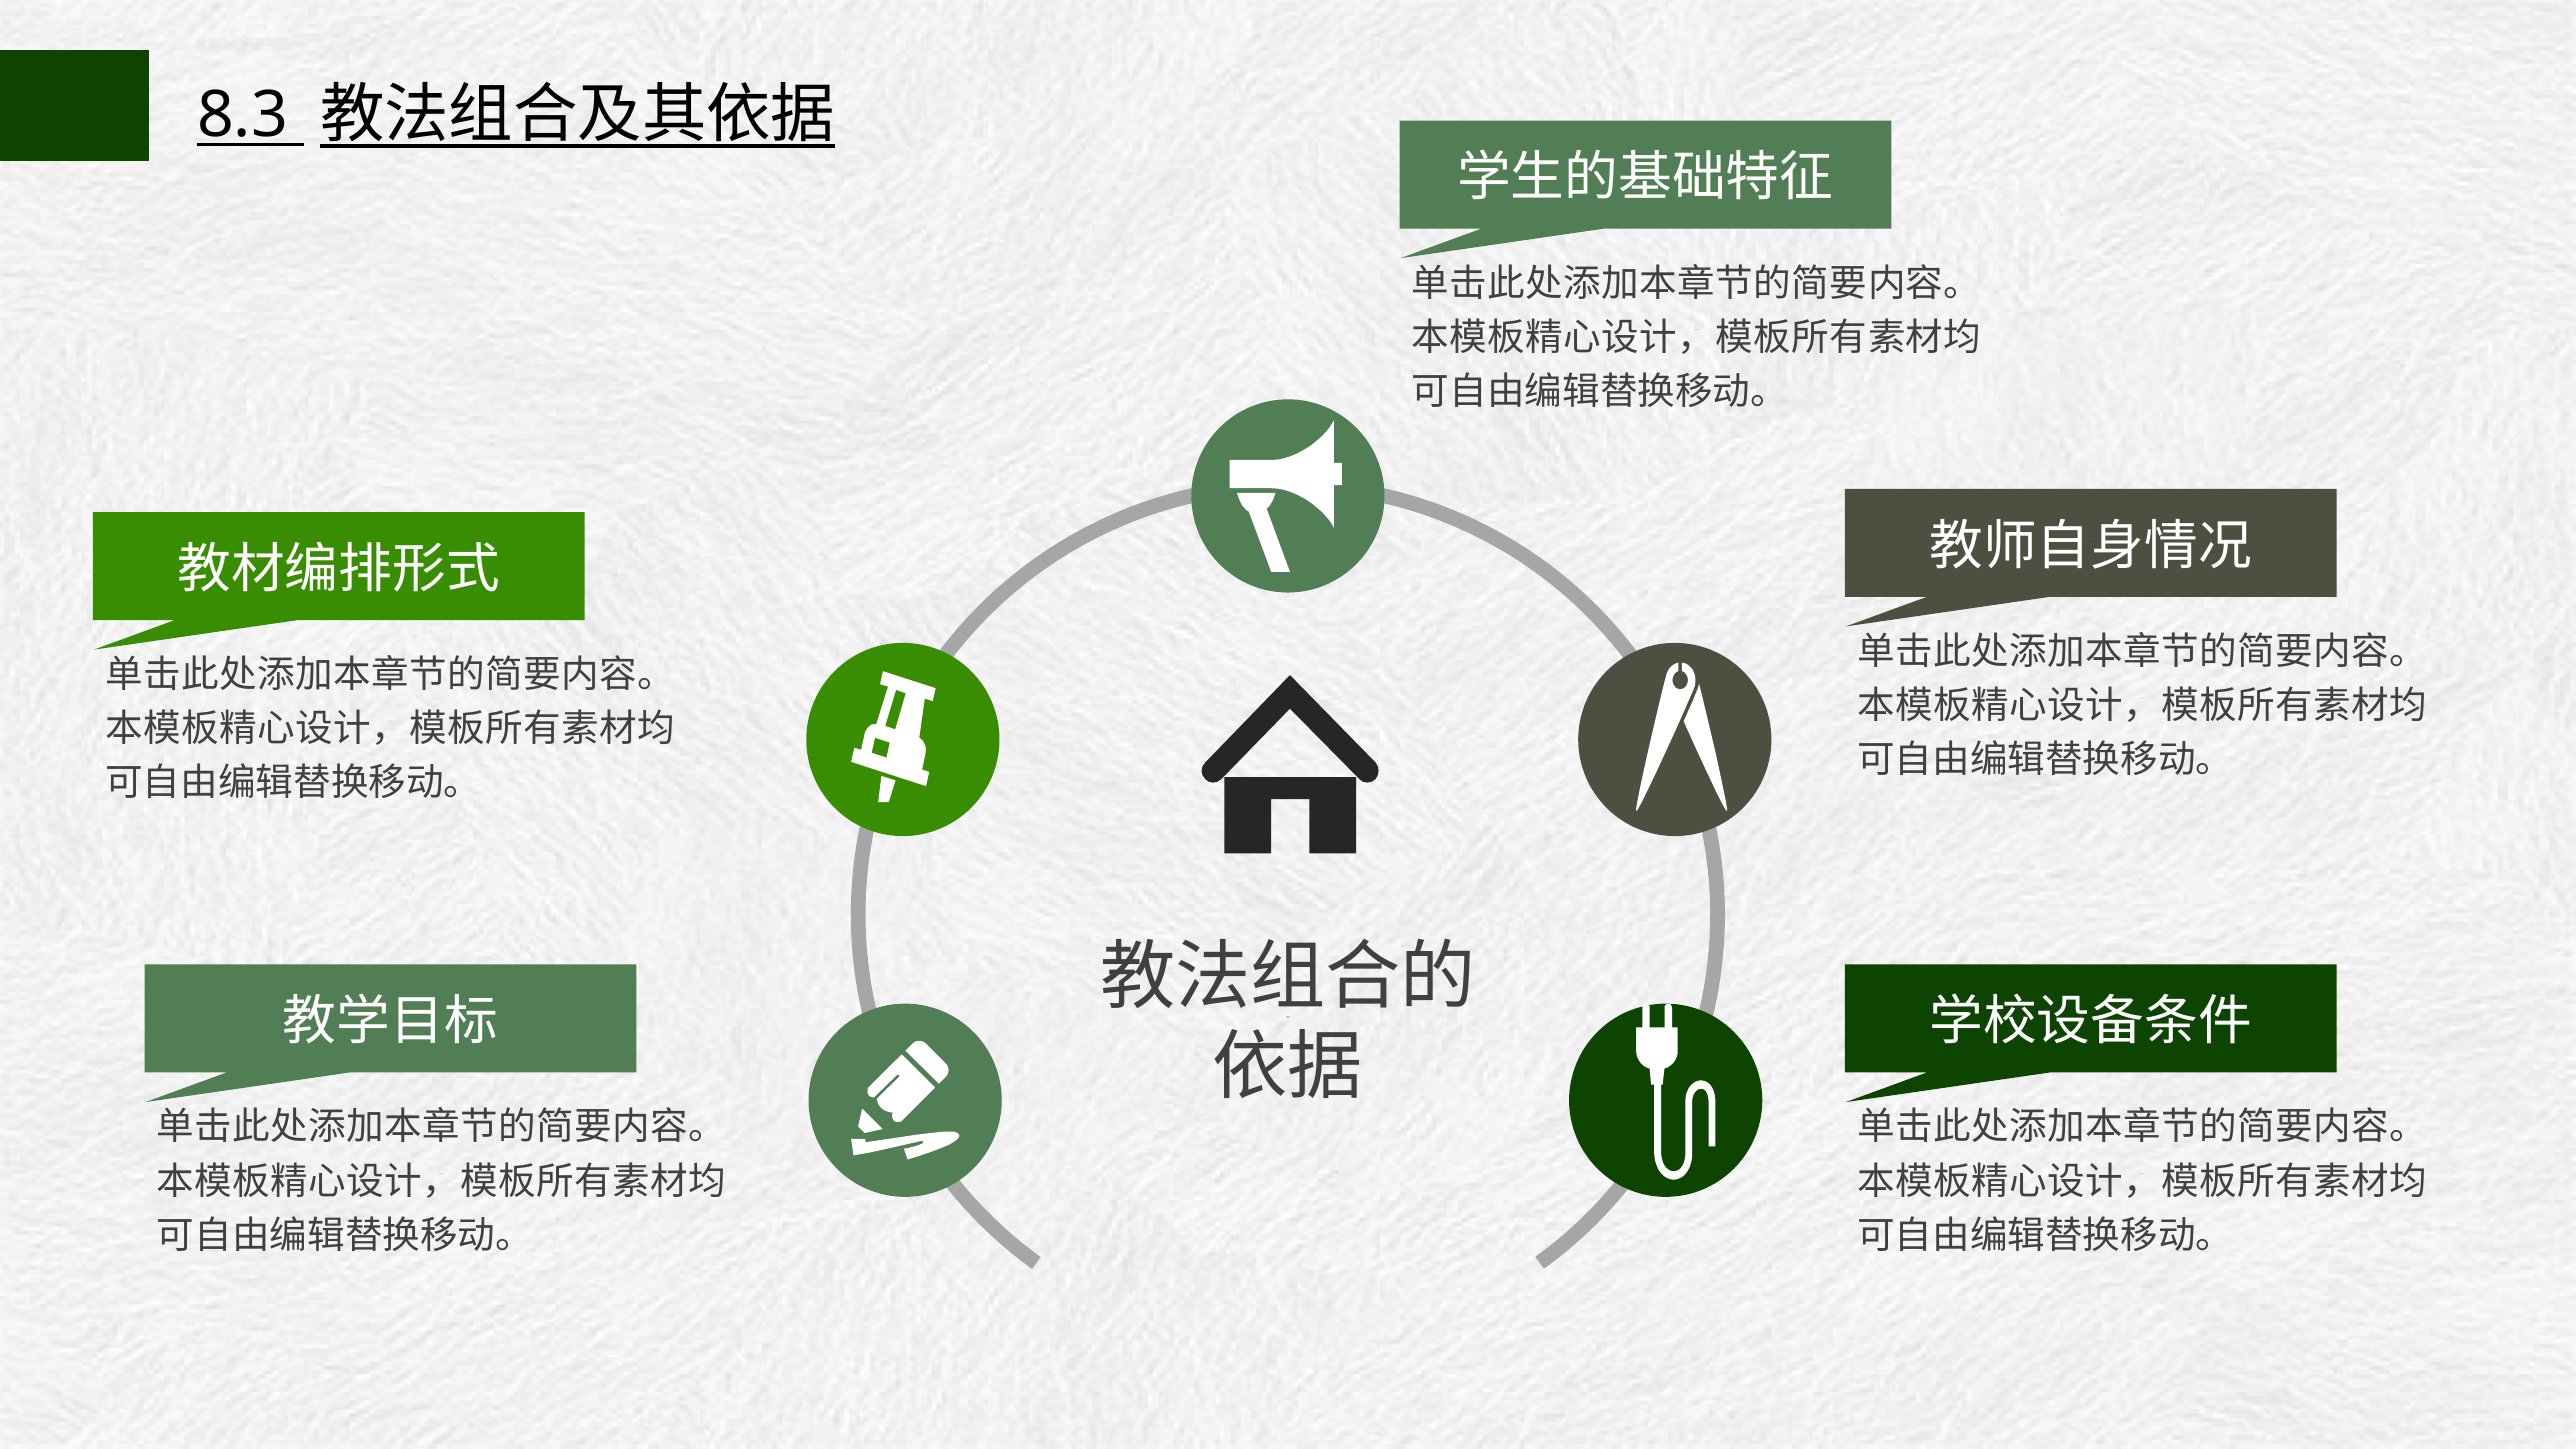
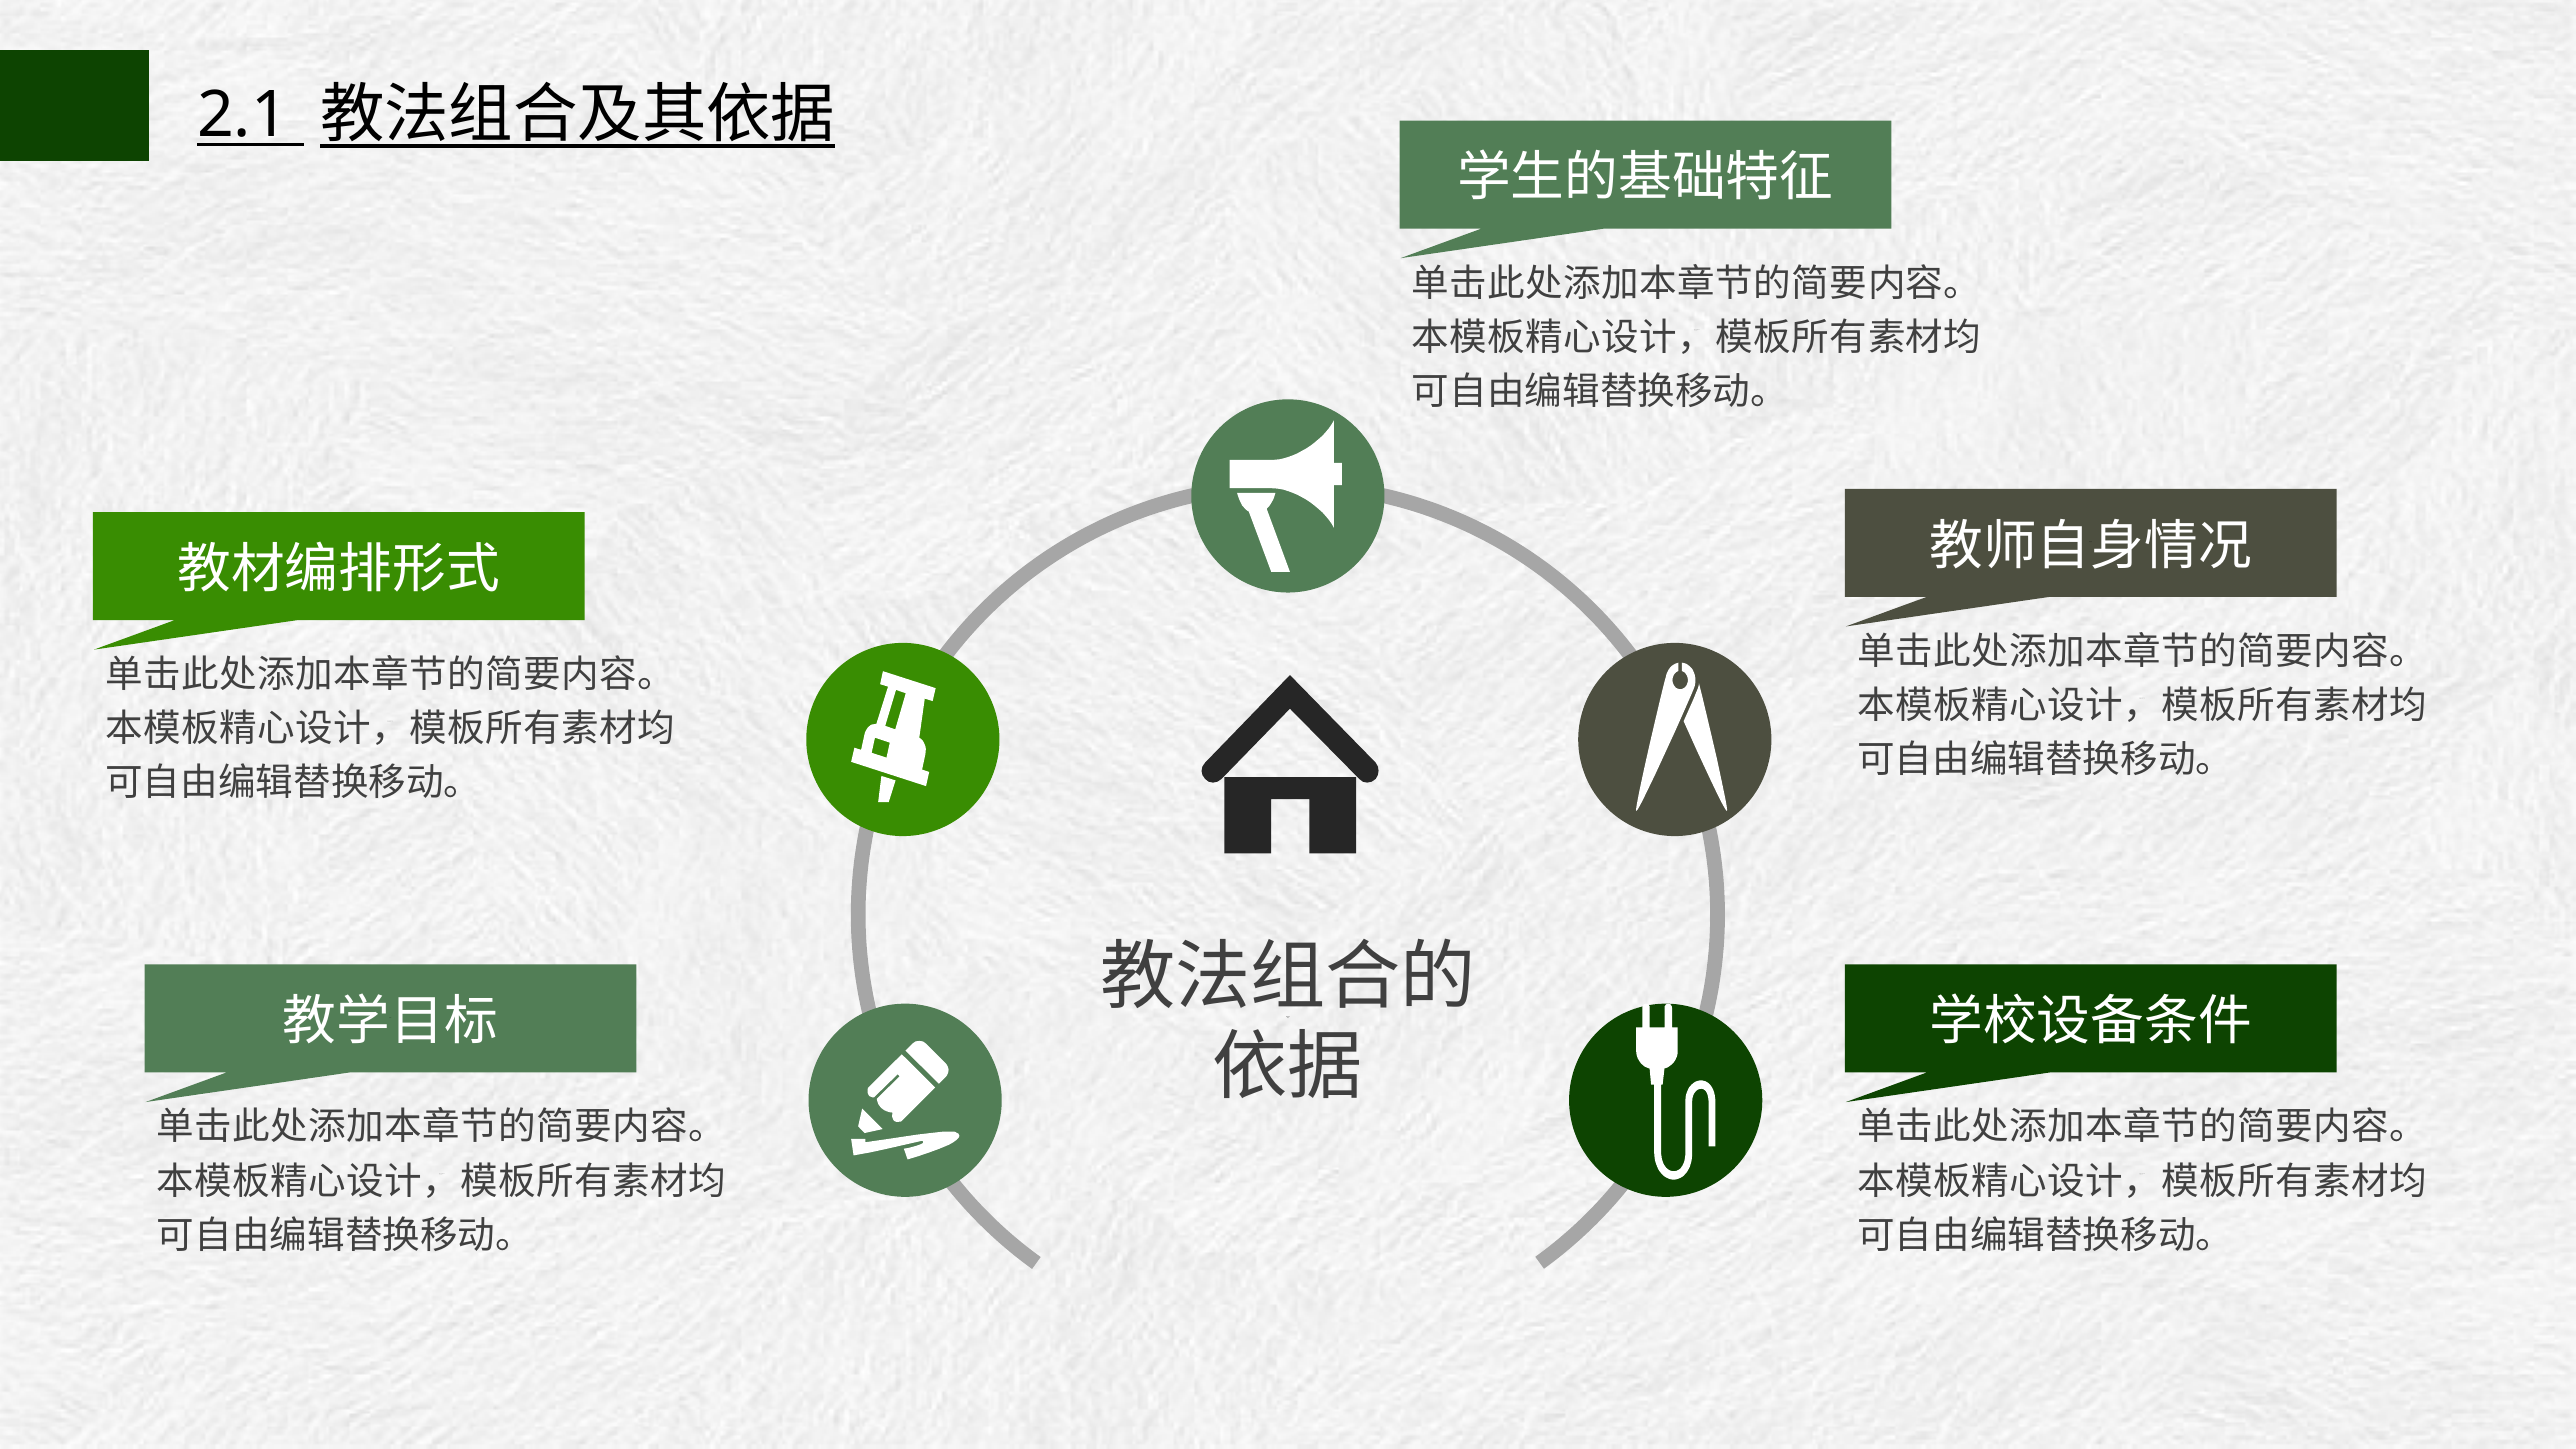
8.3: 8.3 -> 2.1
